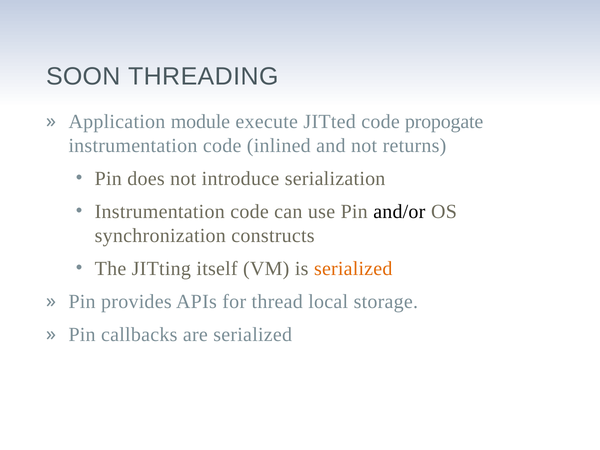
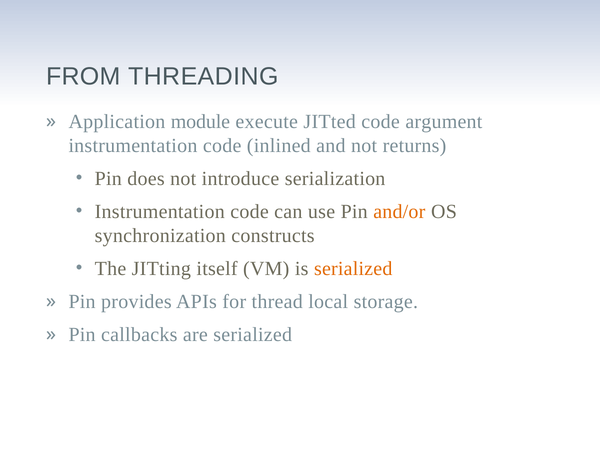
SOON: SOON -> FROM
propogate: propogate -> argument
and/or colour: black -> orange
